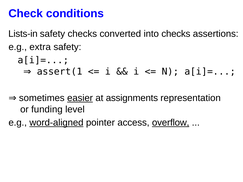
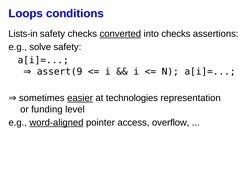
Check: Check -> Loops
converted underline: none -> present
extra: extra -> solve
assert(1: assert(1 -> assert(9
assignments: assignments -> technologies
overflow underline: present -> none
